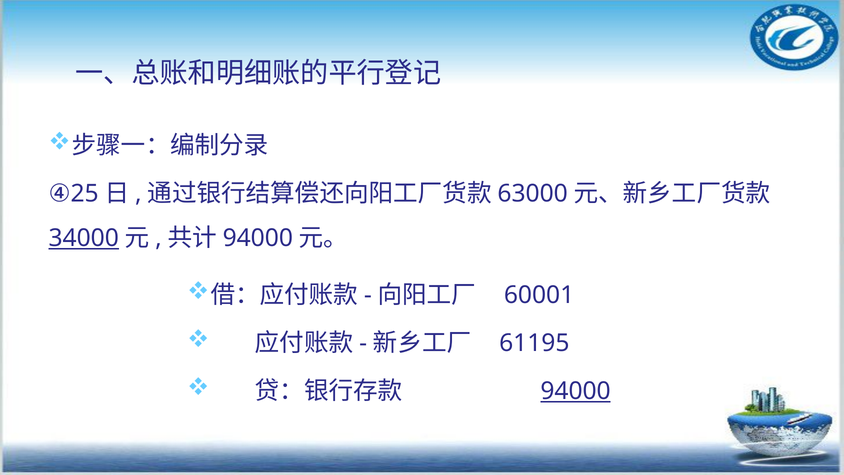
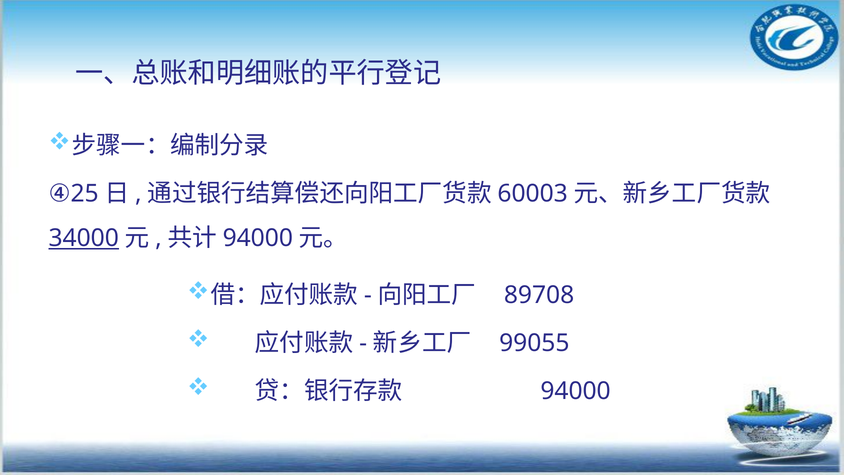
63000: 63000 -> 60003
60001: 60001 -> 89708
61195: 61195 -> 99055
94000 at (576, 391) underline: present -> none
